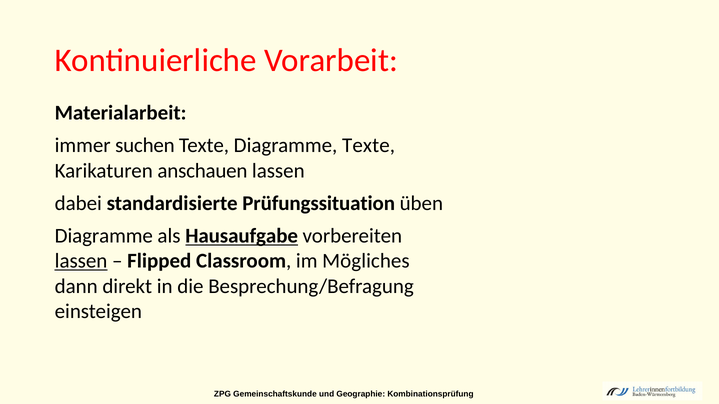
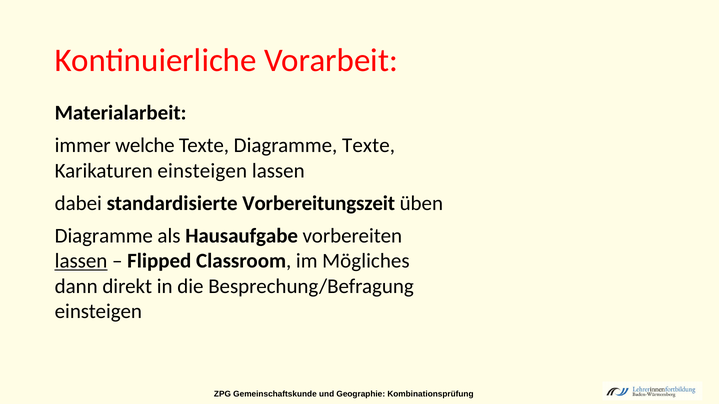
suchen: suchen -> welche
Karikaturen anschauen: anschauen -> einsteigen
Prüfungssituation: Prüfungssituation -> Vorbereitungszeit
Hausaufgabe underline: present -> none
